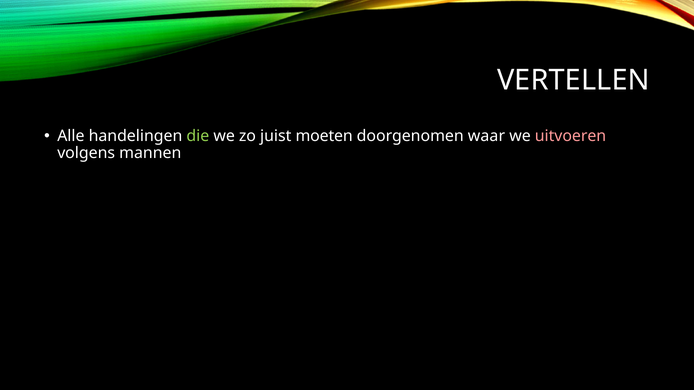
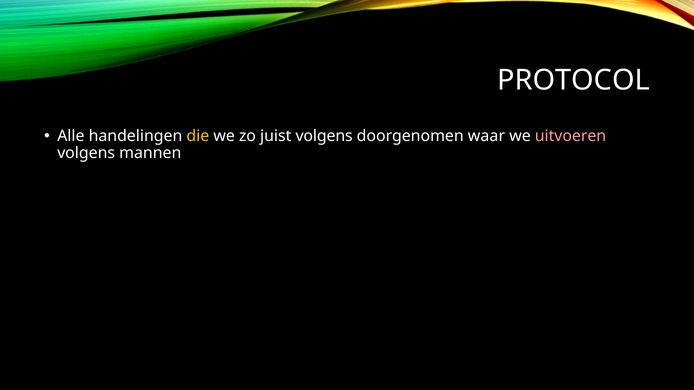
VERTELLEN: VERTELLEN -> PROTOCOL
die colour: light green -> yellow
juist moeten: moeten -> volgens
